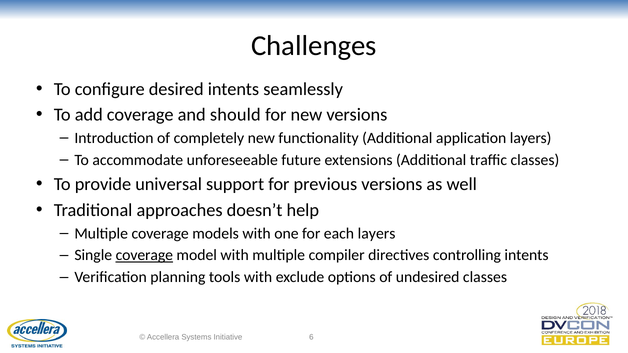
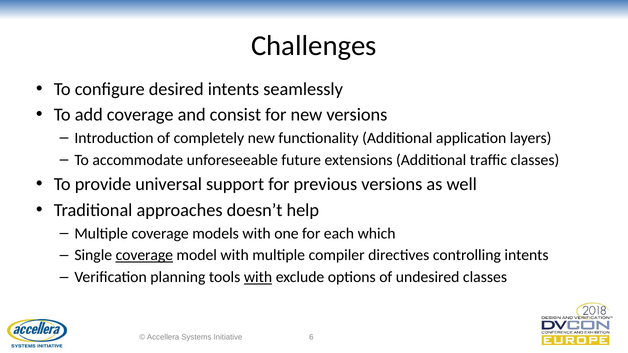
should: should -> consist
each layers: layers -> which
with at (258, 277) underline: none -> present
